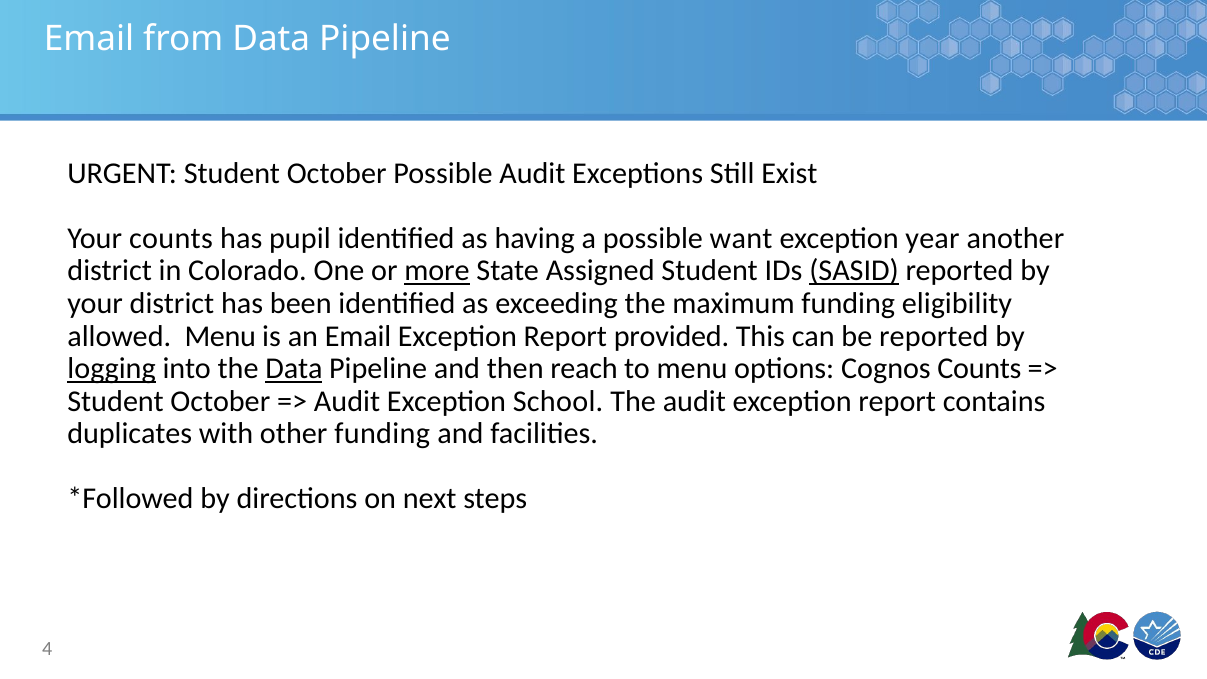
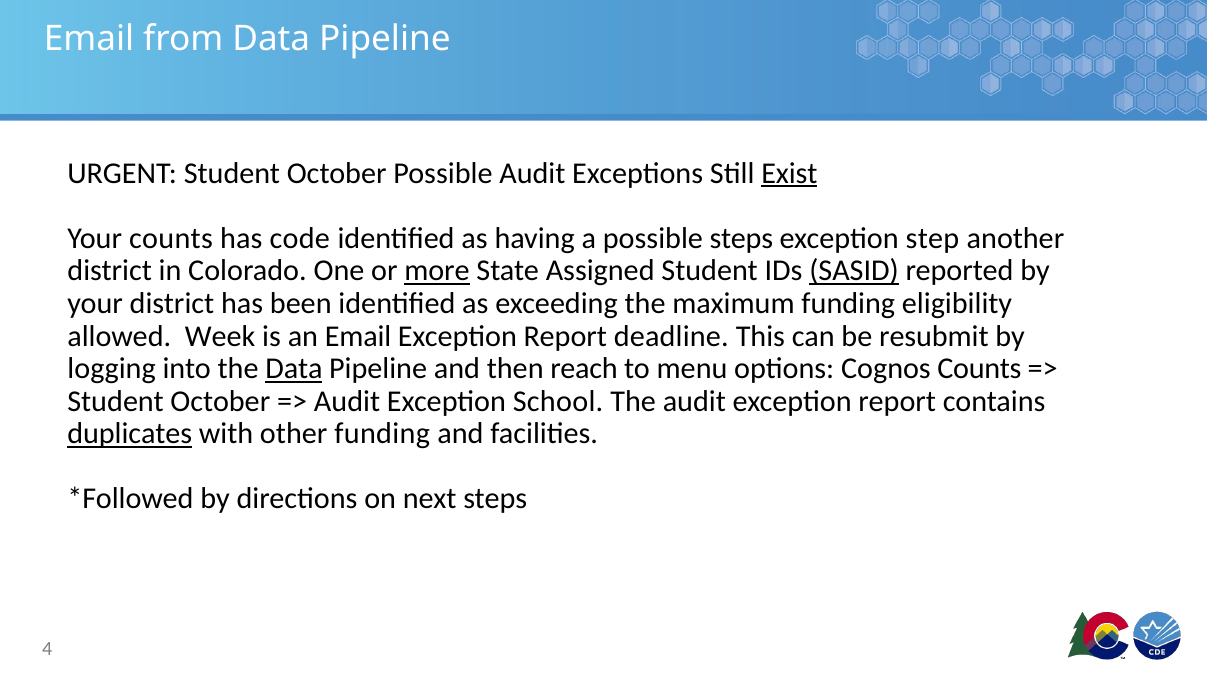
Exist underline: none -> present
pupil: pupil -> code
possible want: want -> steps
year: year -> step
allowed Menu: Menu -> Week
provided: provided -> deadline
be reported: reported -> resubmit
logging underline: present -> none
duplicates underline: none -> present
